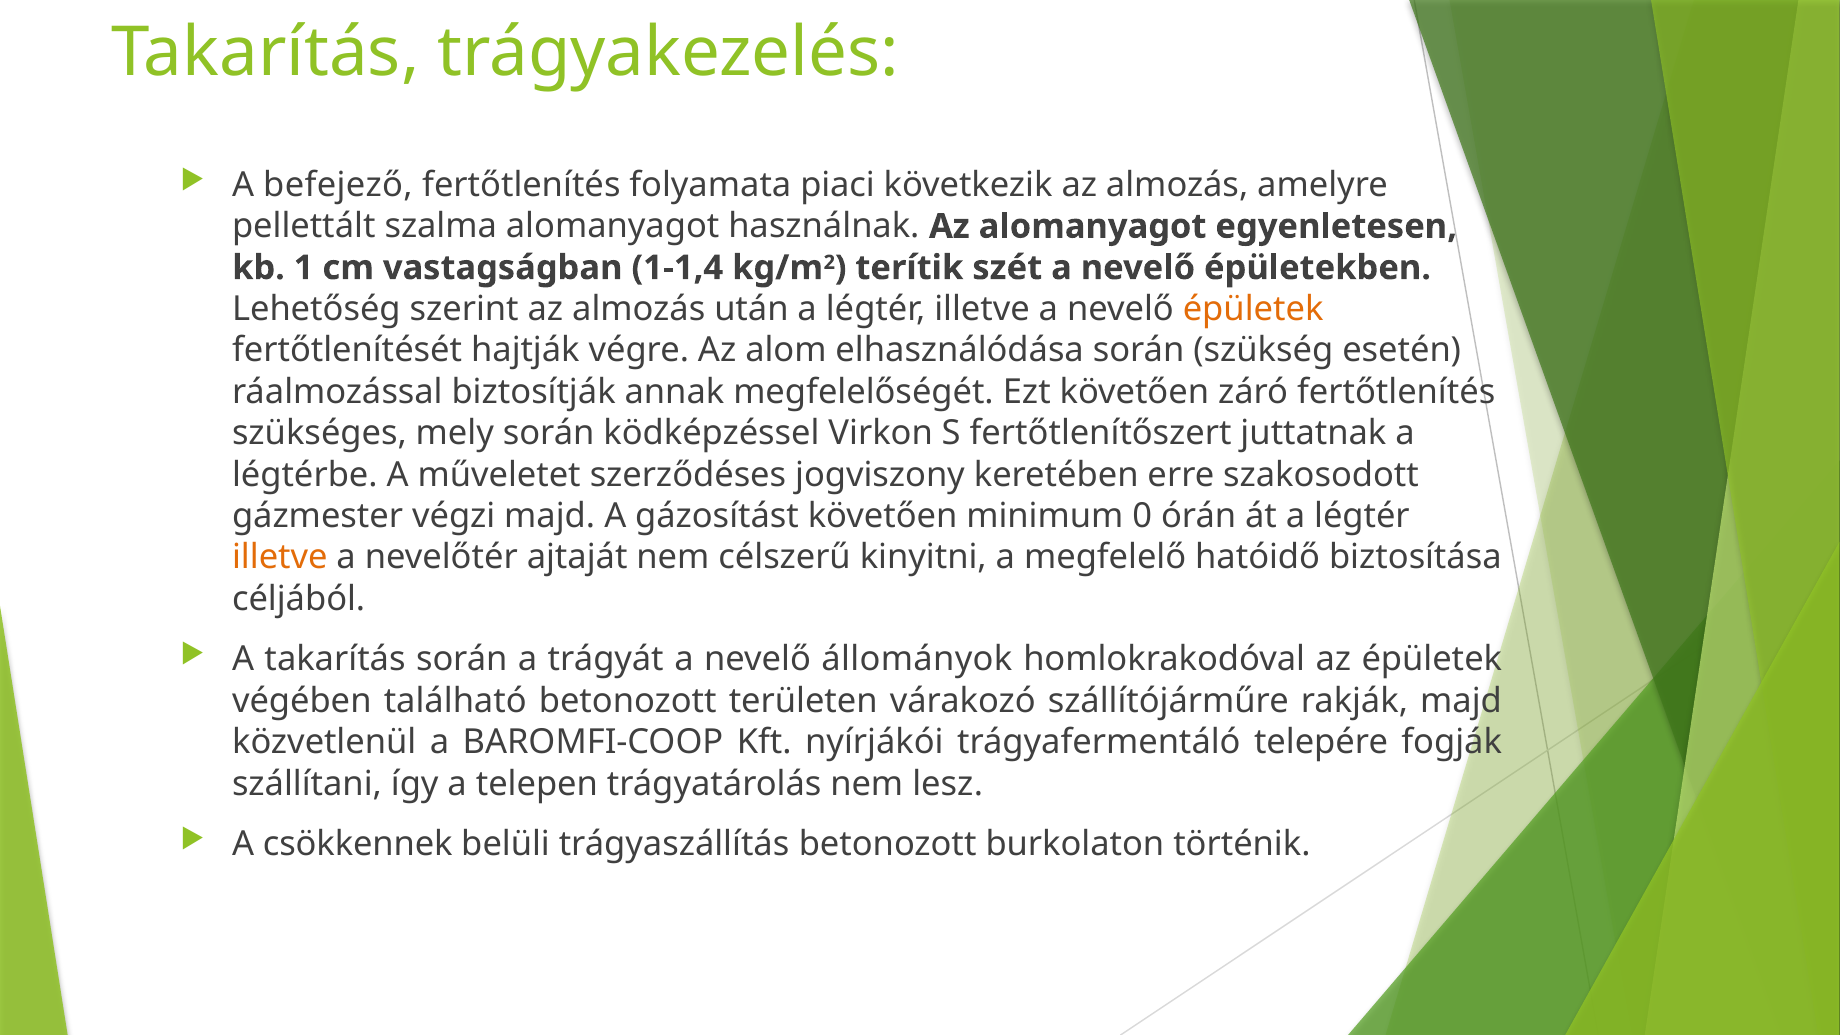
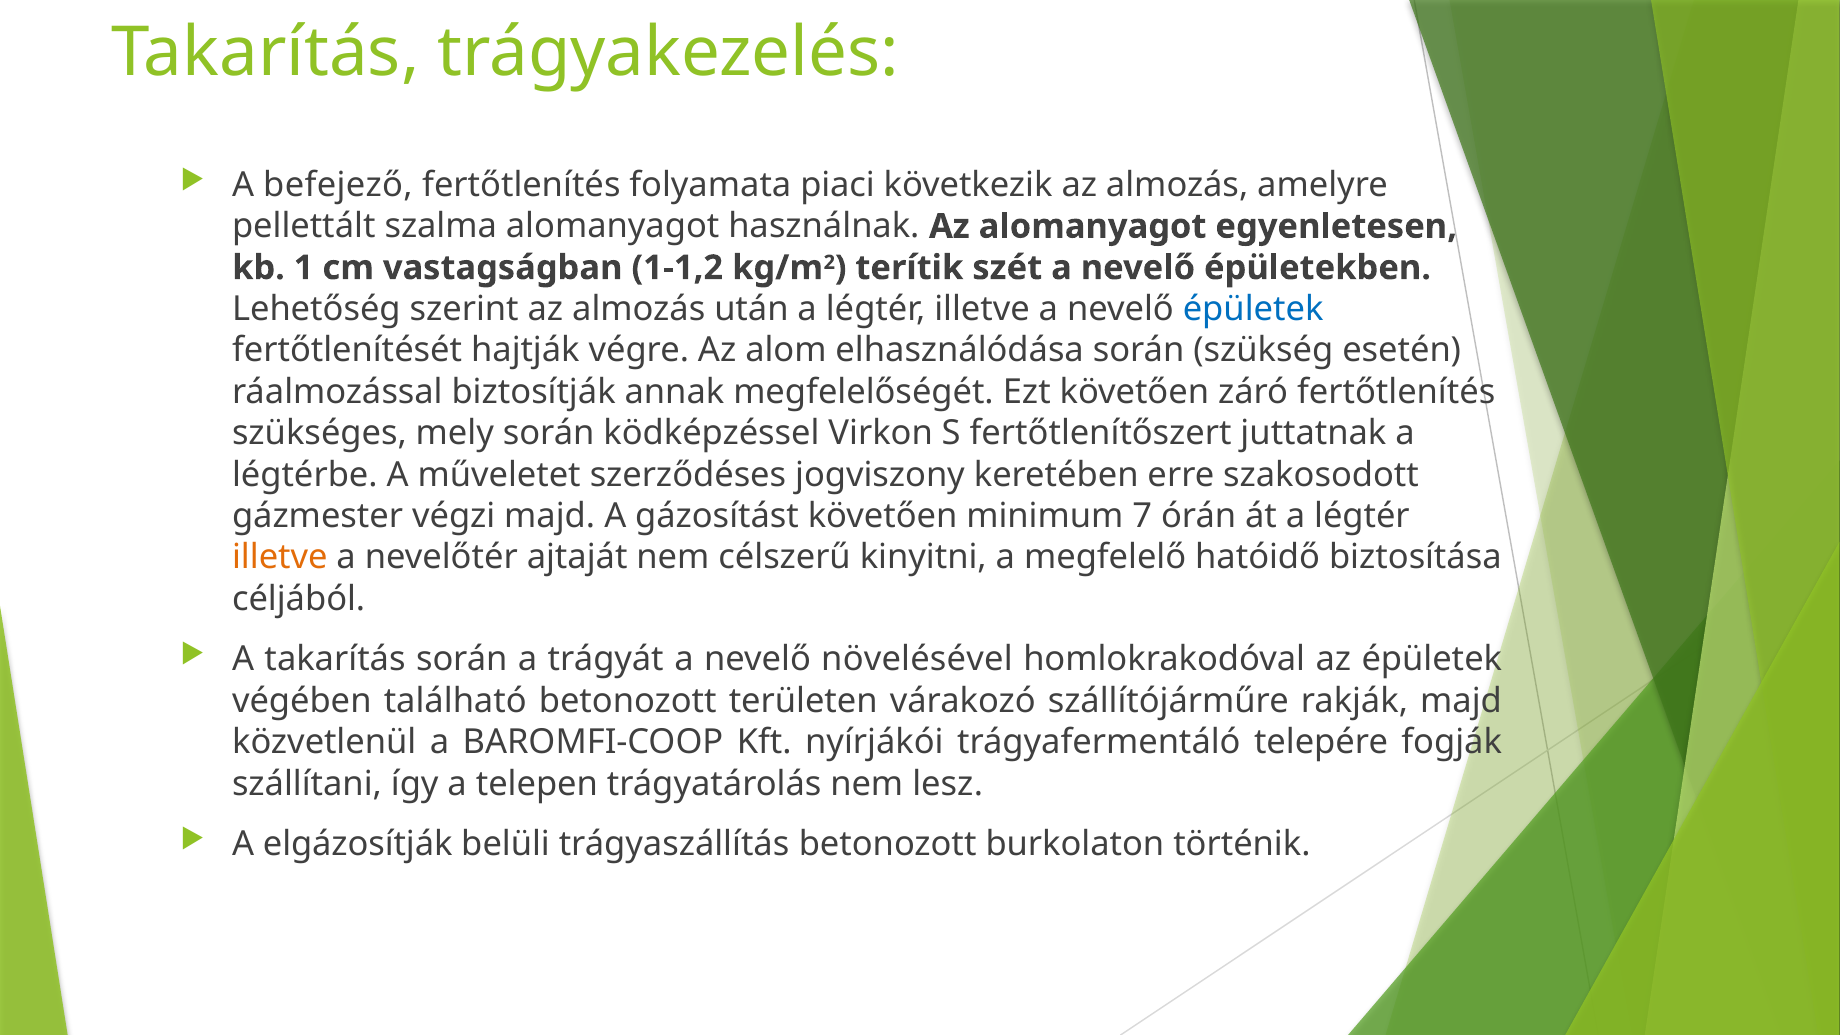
1-1,4: 1-1,4 -> 1-1,2
épületek at (1253, 309) colour: orange -> blue
0: 0 -> 7
állományok: állományok -> növelésével
csökkennek: csökkennek -> elgázosítják
